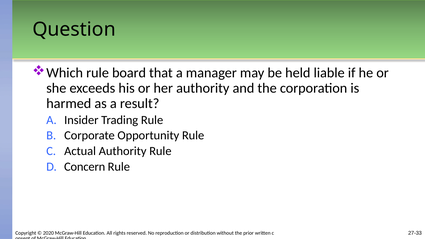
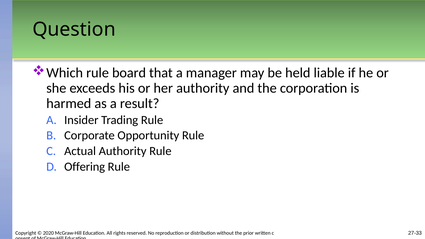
Concern: Concern -> Offering
